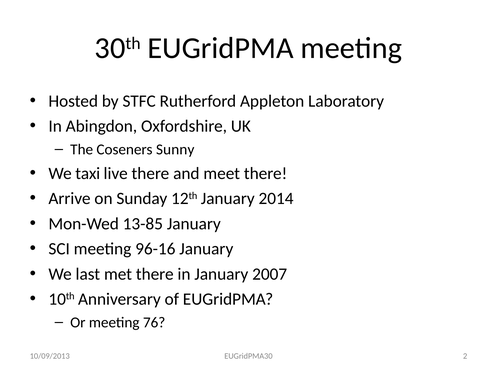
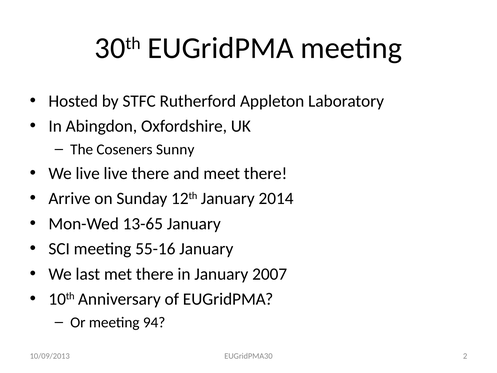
We taxi: taxi -> live
13-85: 13-85 -> 13-65
96-16: 96-16 -> 55-16
76: 76 -> 94
